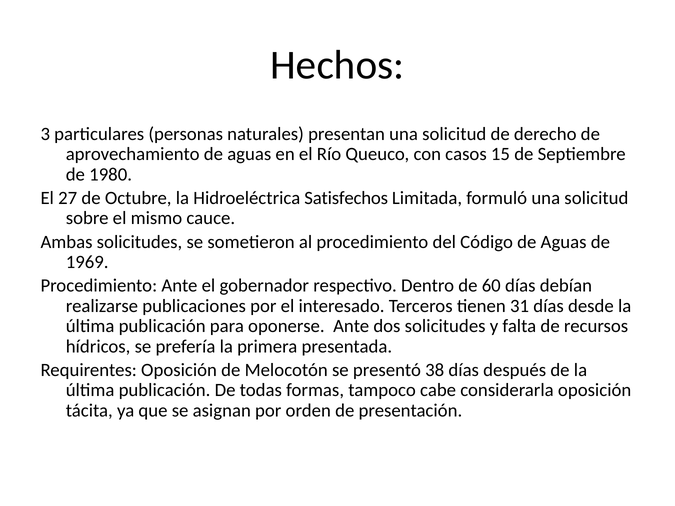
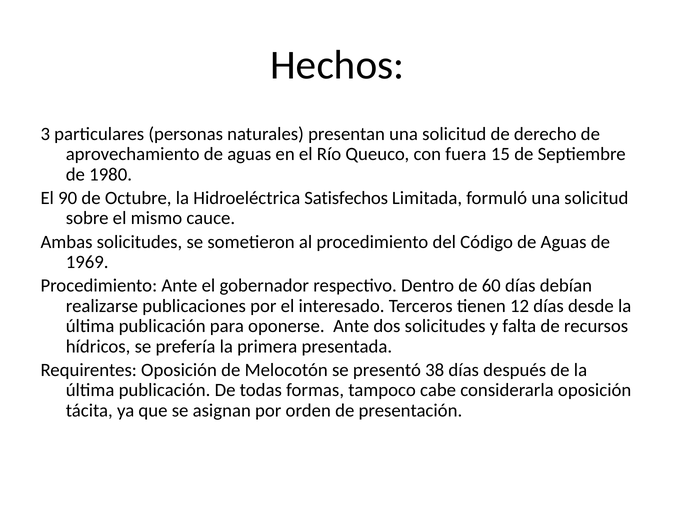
casos: casos -> fuera
27: 27 -> 90
31: 31 -> 12
